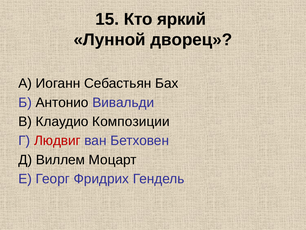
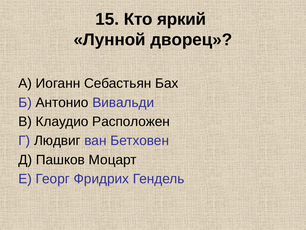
Композиции: Композиции -> Расположен
Людвиг colour: red -> black
Виллем: Виллем -> Пашков
